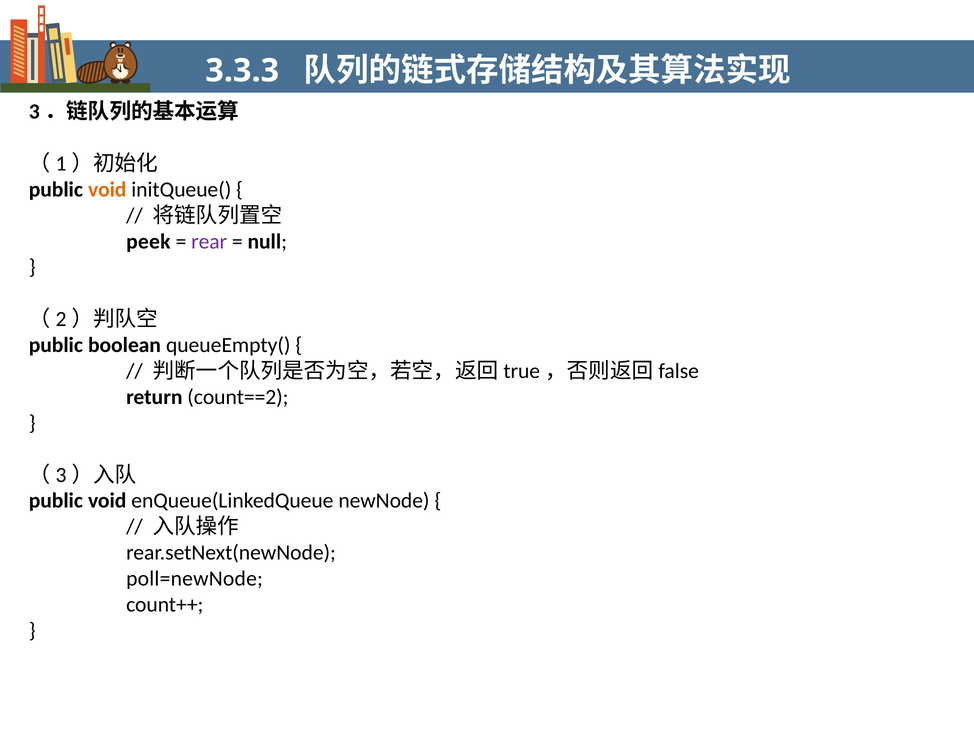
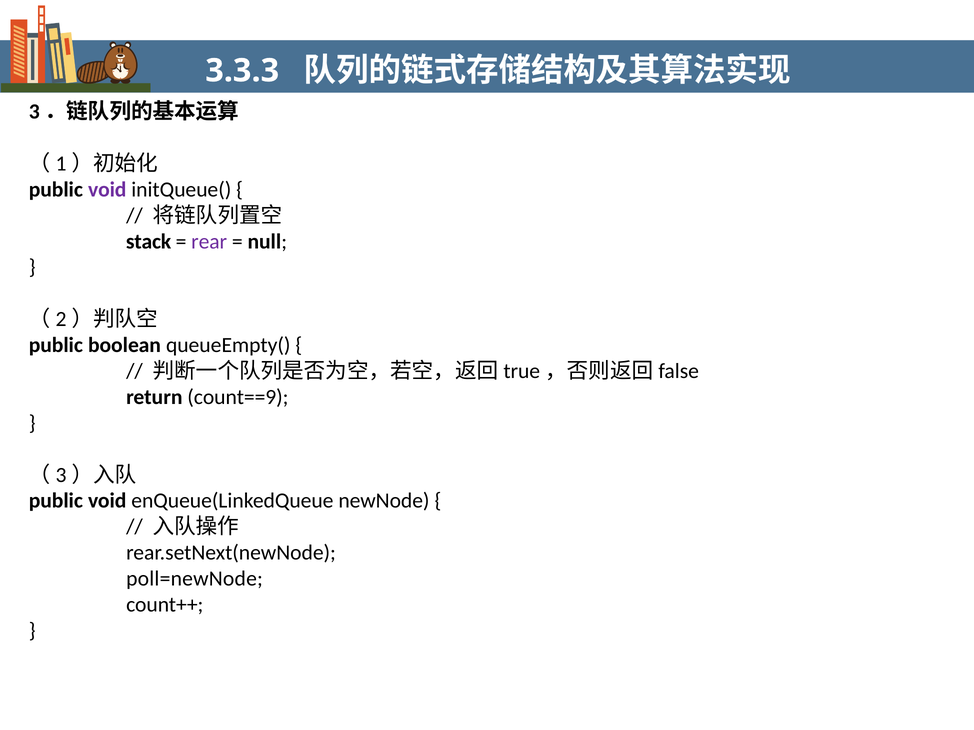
void at (107, 190) colour: orange -> purple
peek: peek -> stack
count==2: count==2 -> count==9
